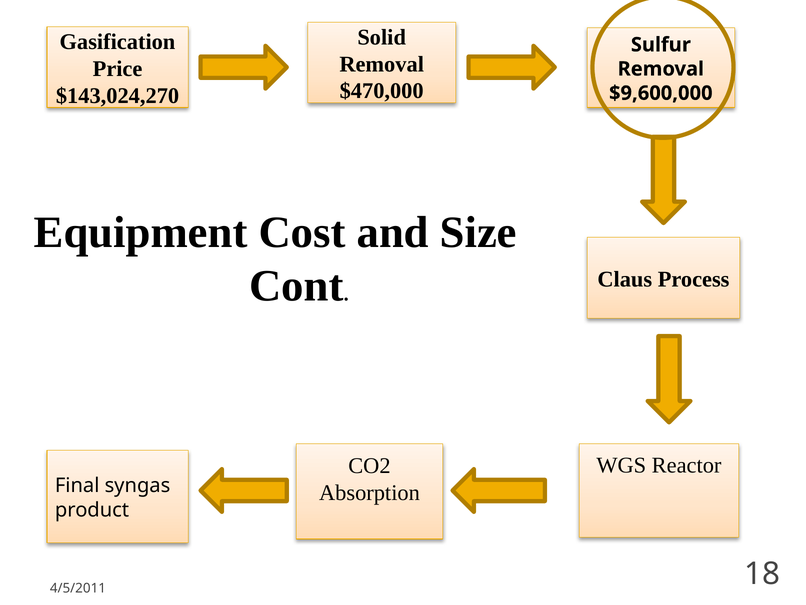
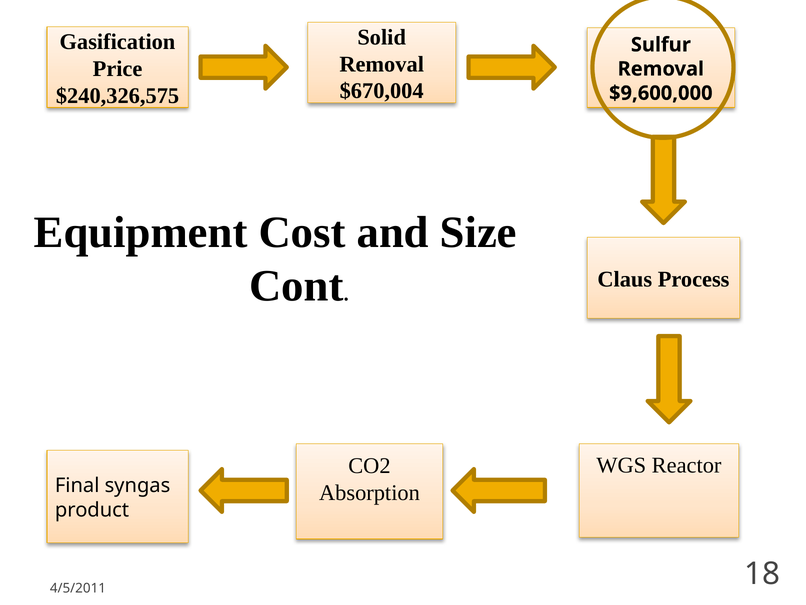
$470,000: $470,000 -> $670,004
$143,024,270: $143,024,270 -> $240,326,575
